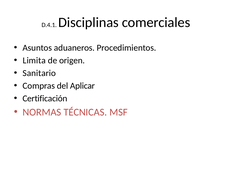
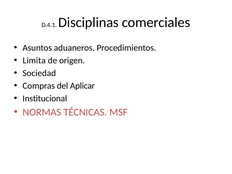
Sanitario: Sanitario -> Sociedad
Certificación: Certificación -> Institucional
